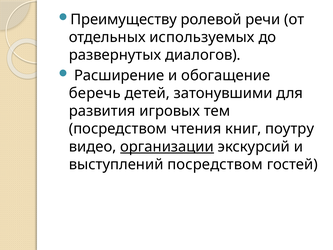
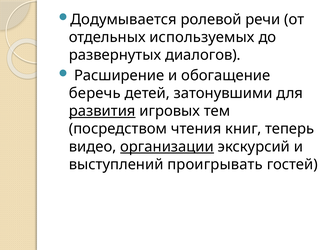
Преимуществу: Преимуществу -> Додумывается
развития underline: none -> present
поутру: поутру -> теперь
выступлений посредством: посредством -> проигрывать
